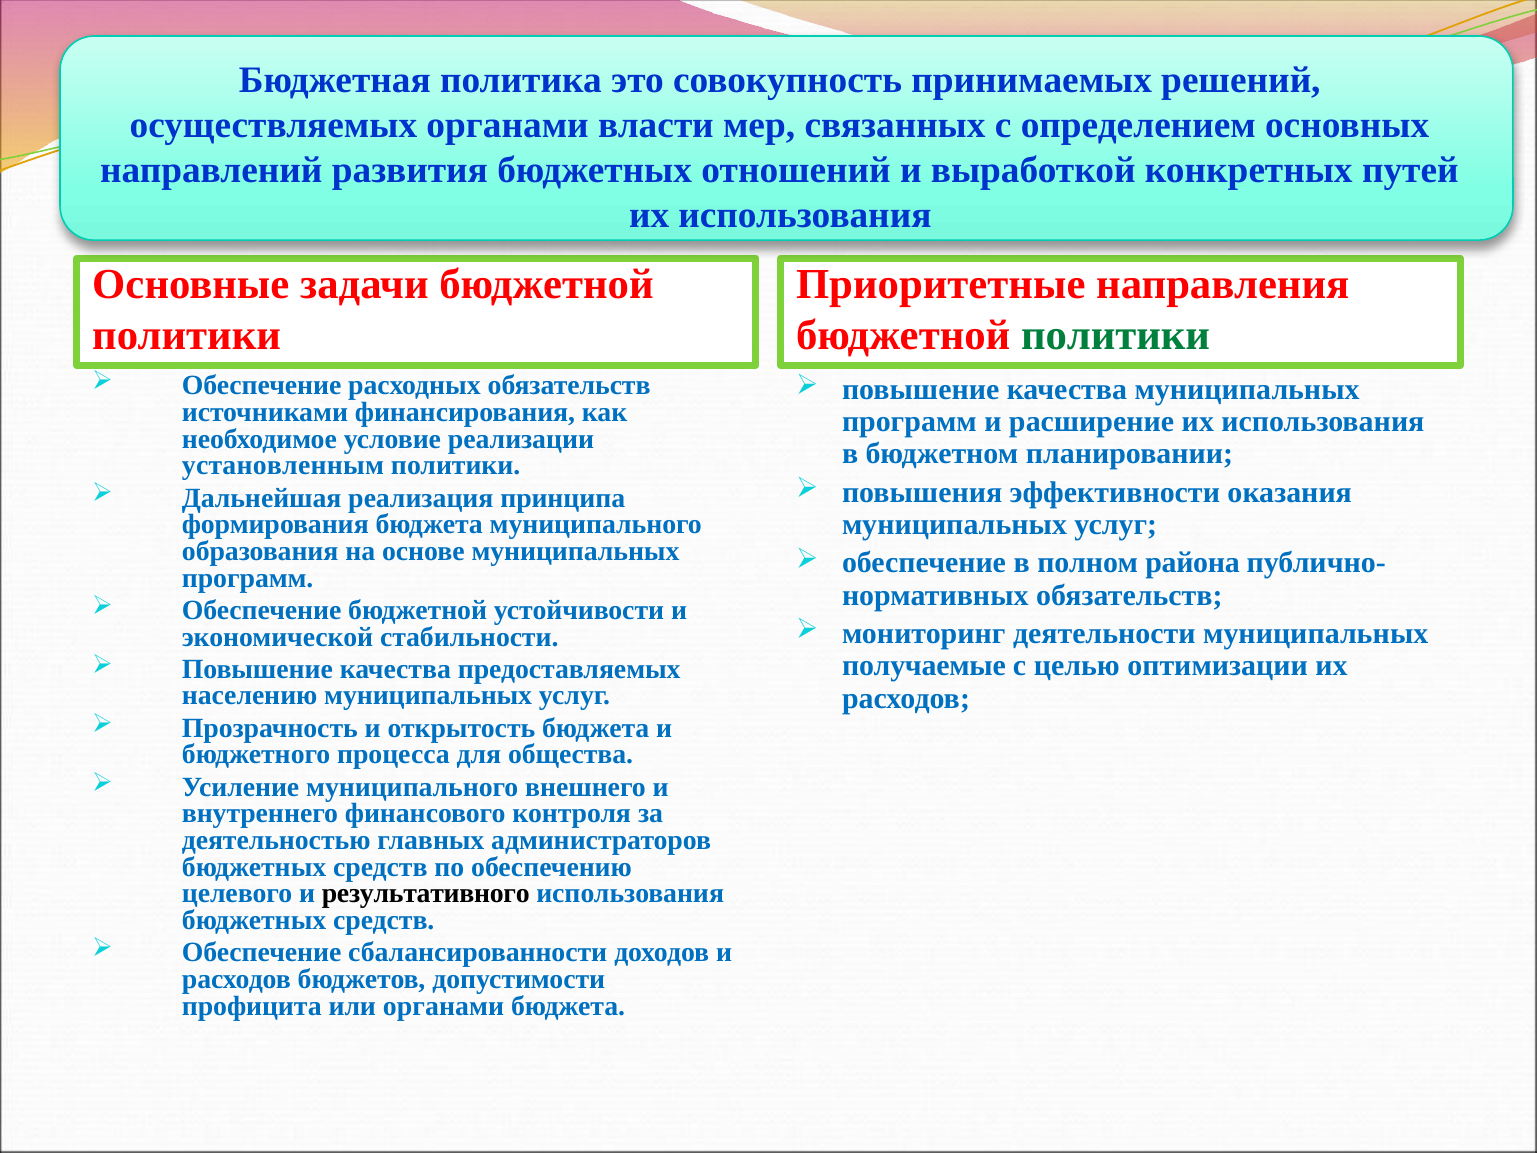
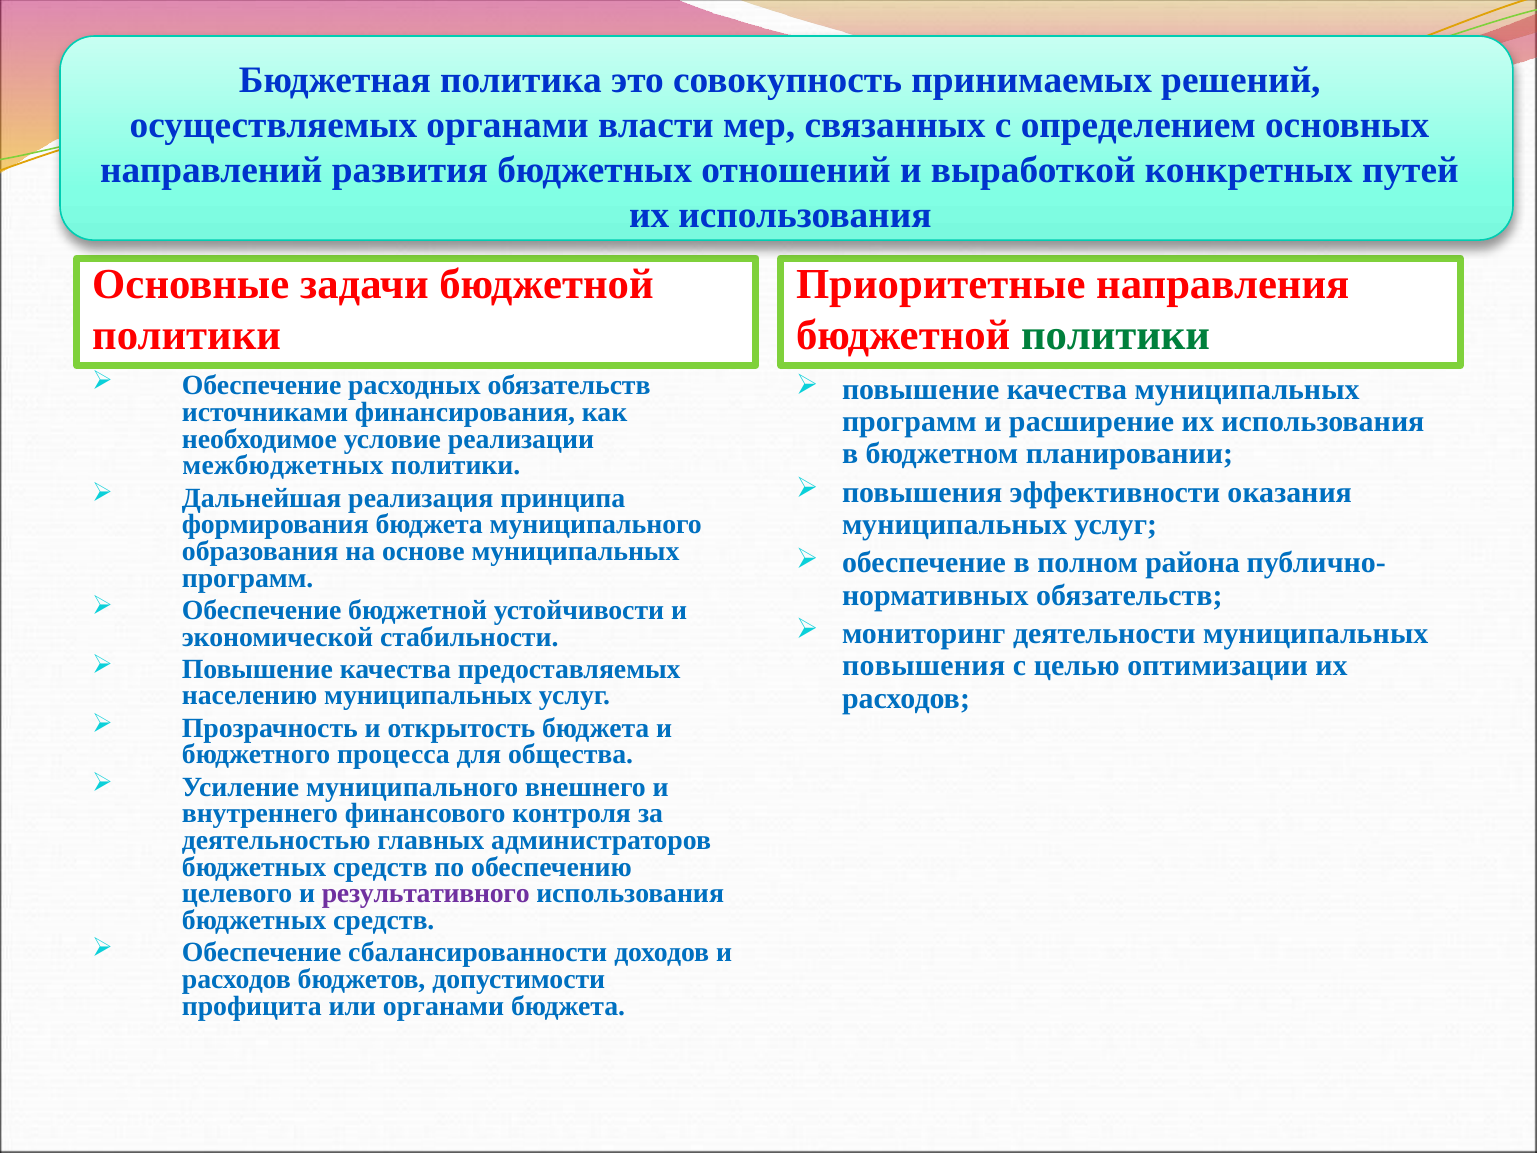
установленным: установленным -> межбюджетных
получаемые at (924, 666): получаемые -> повышения
результативного colour: black -> purple
